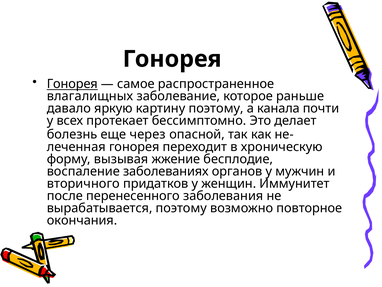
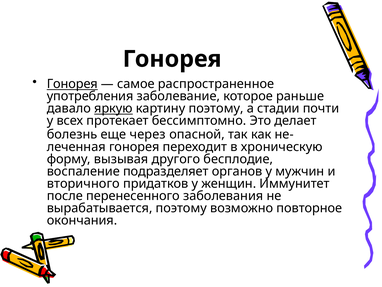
влагалищных: влагалищных -> употребления
яркую underline: none -> present
канала: канала -> стадии
жжение: жжение -> другого
заболеваниях: заболеваниях -> подразделяет
